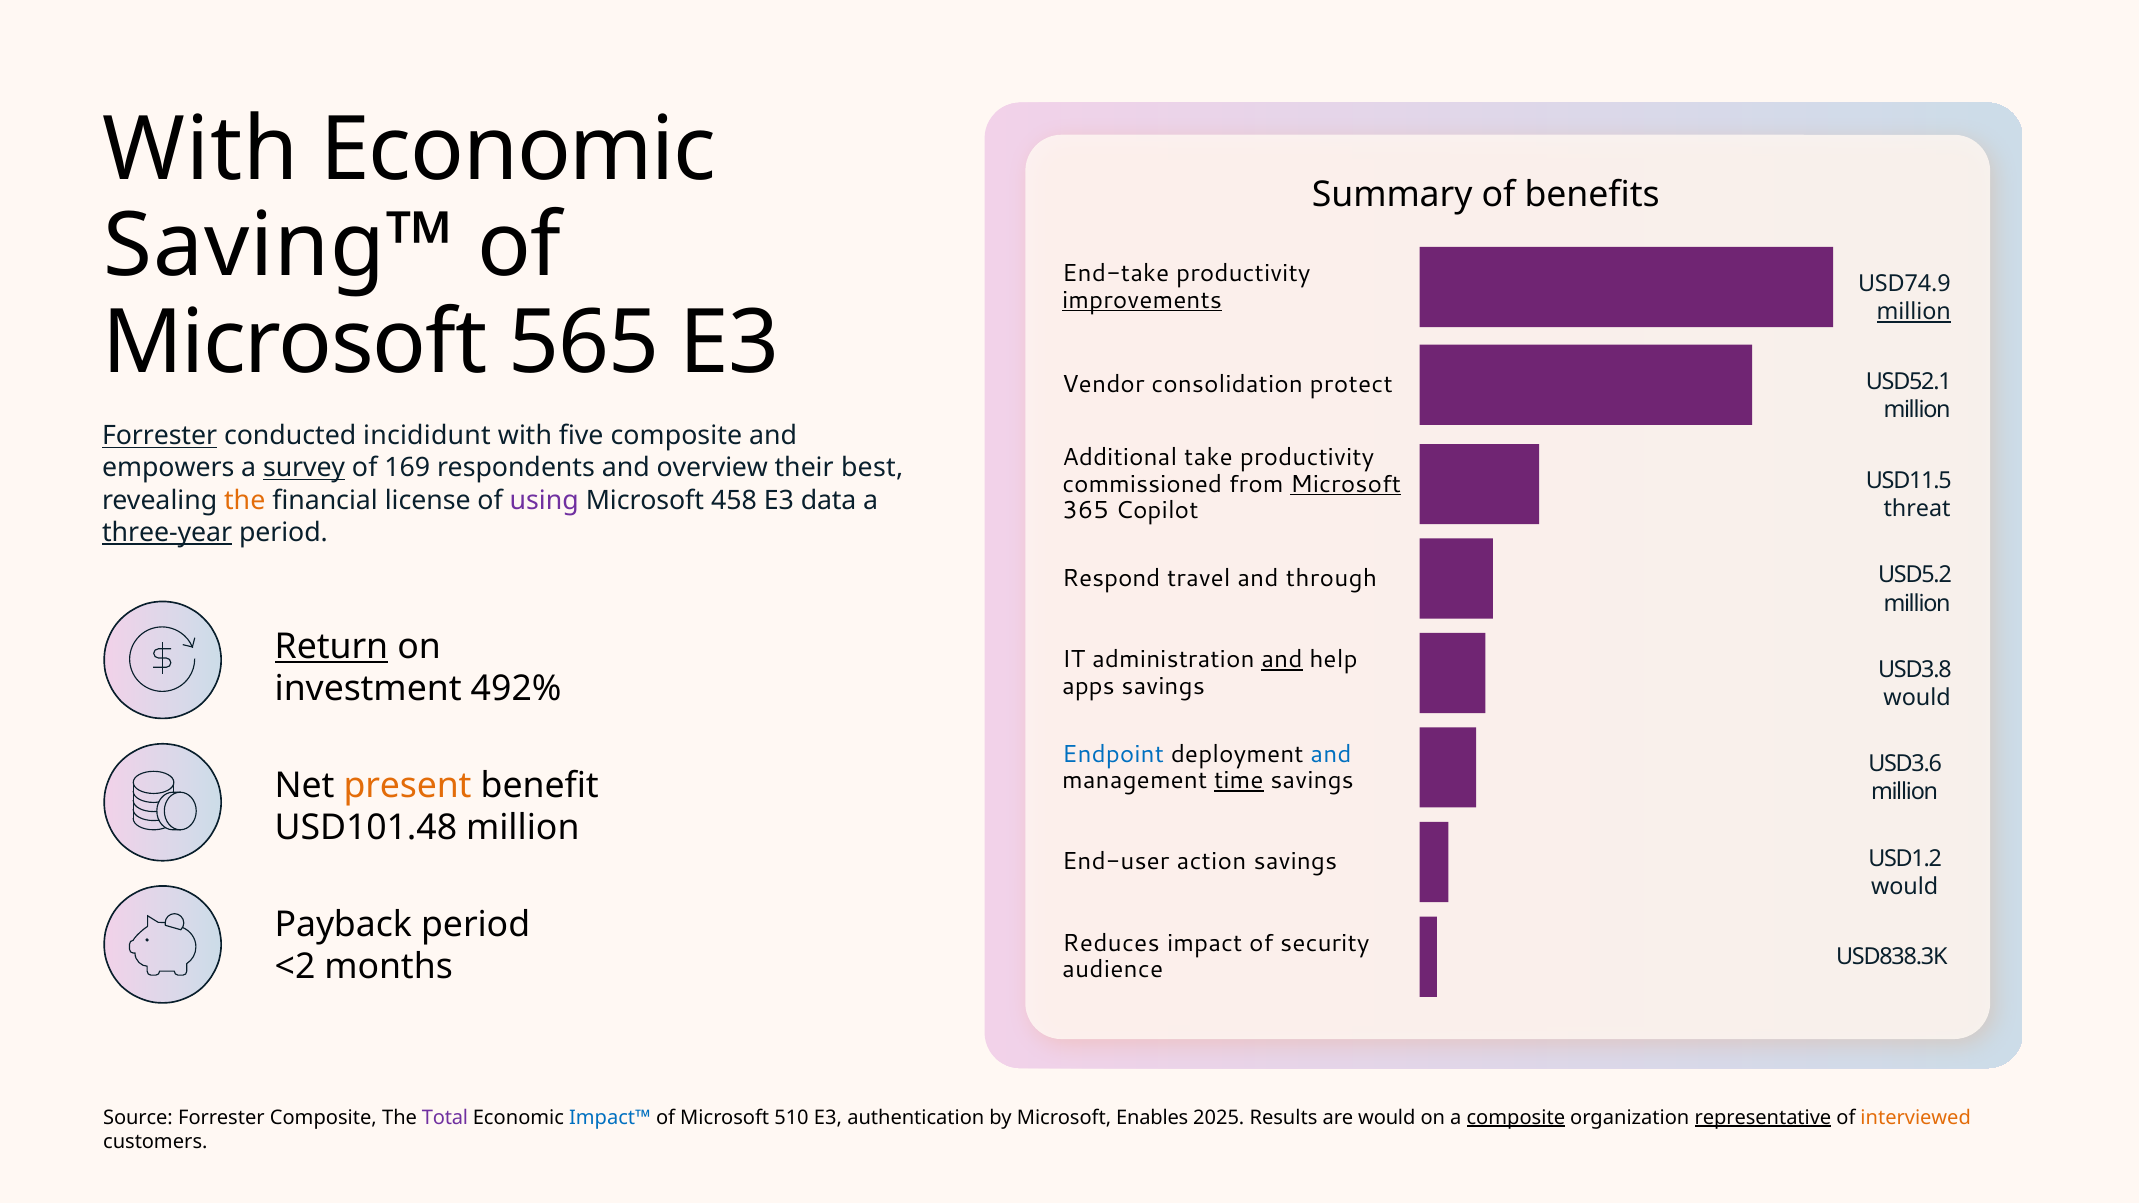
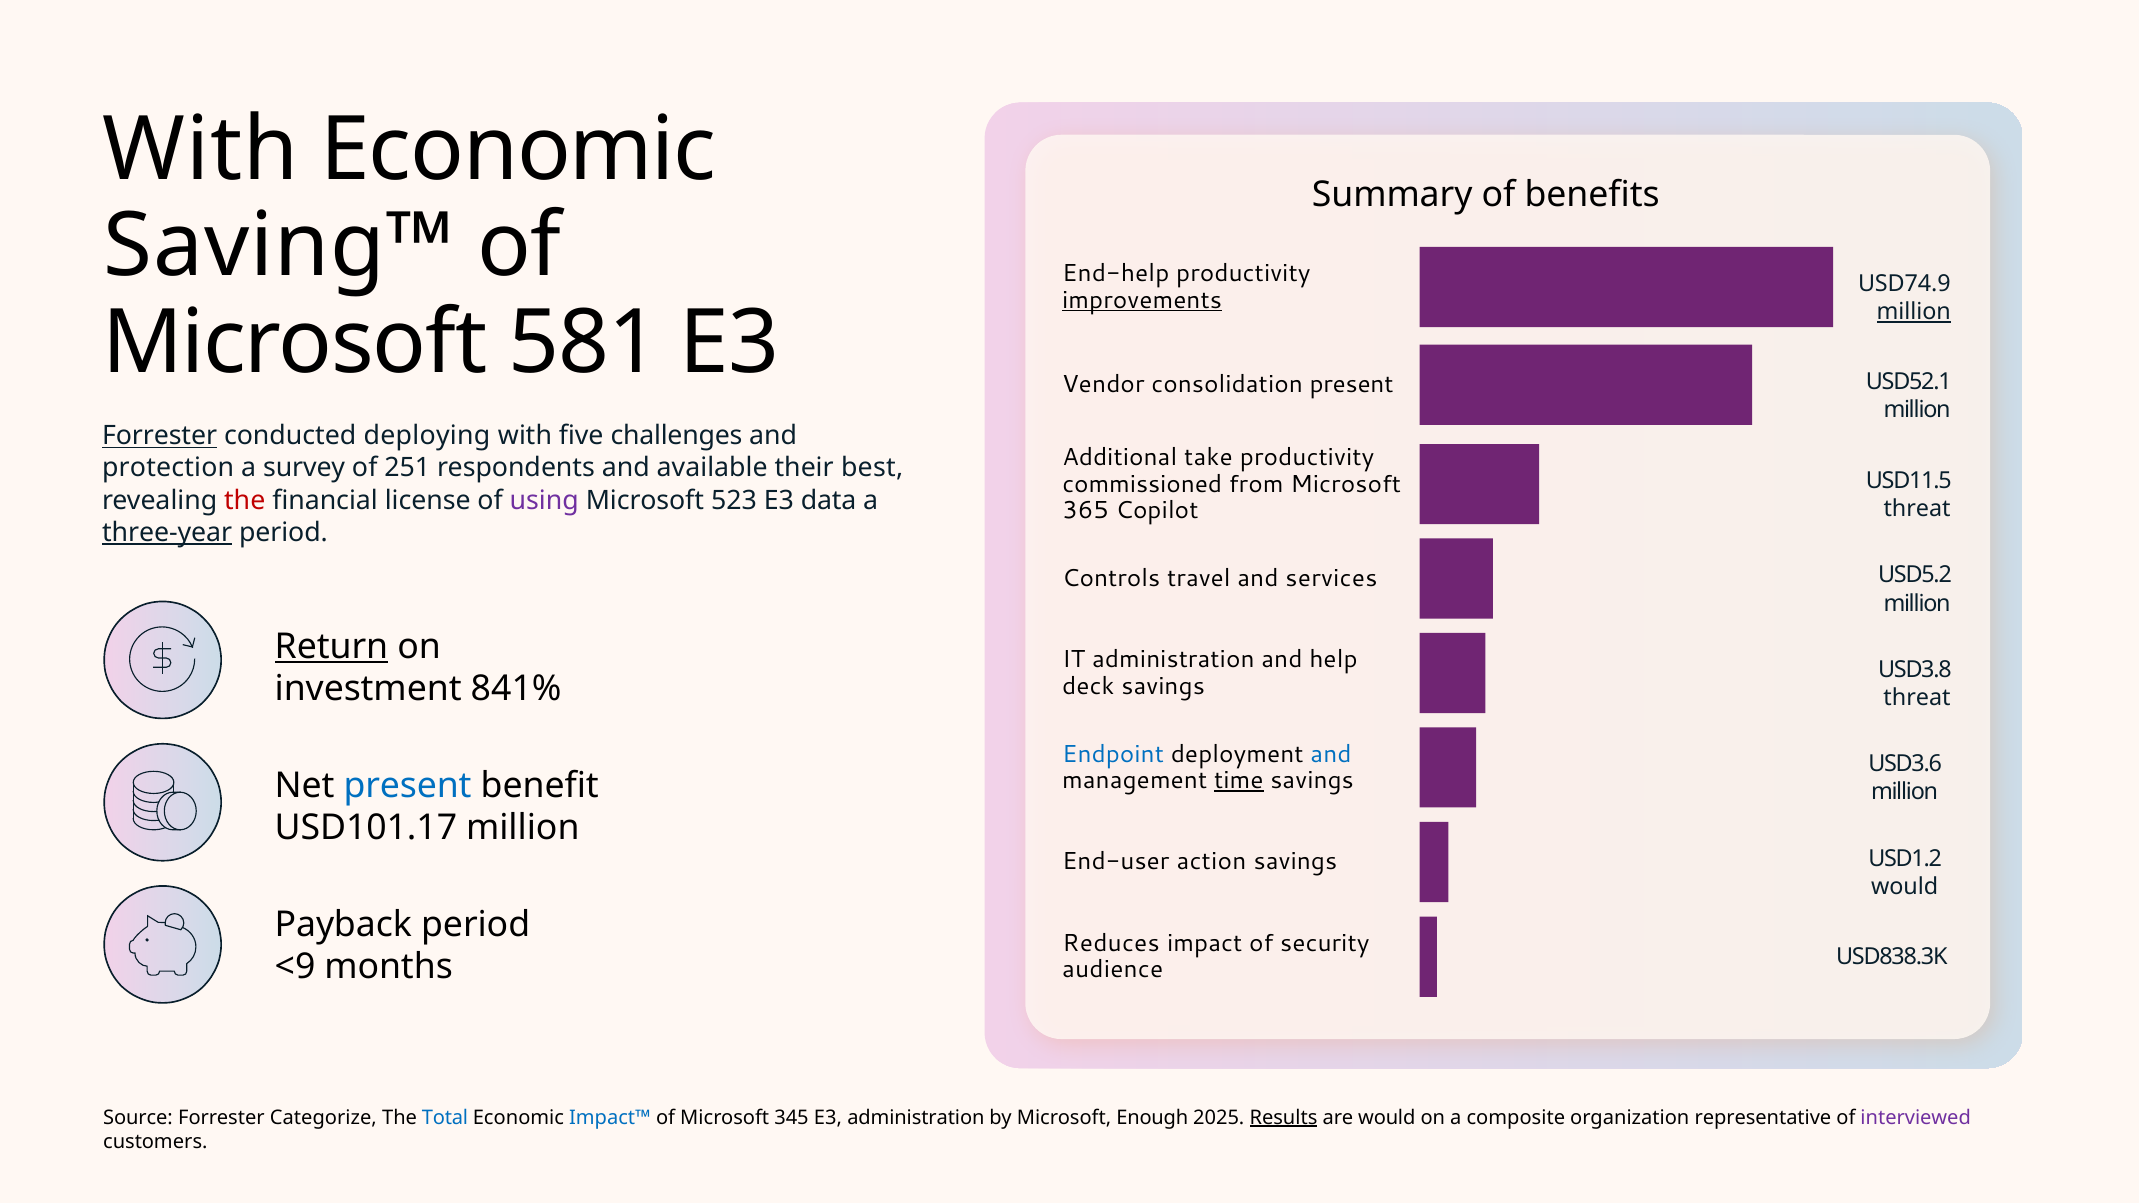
End-take: End-take -> End-help
565: 565 -> 581
consolidation protect: protect -> present
incididunt: incididunt -> deploying
five composite: composite -> challenges
empowers: empowers -> protection
survey underline: present -> none
169: 169 -> 251
overview: overview -> available
Microsoft at (1346, 484) underline: present -> none
the at (245, 500) colour: orange -> red
458: 458 -> 523
Respond: Respond -> Controls
through: through -> services
and at (1282, 660) underline: present -> none
apps: apps -> deck
492%: 492% -> 841%
would at (1917, 698): would -> threat
present at (408, 785) colour: orange -> blue
USD101.48: USD101.48 -> USD101.17
<2: <2 -> <9
Forrester Composite: Composite -> Categorize
Total colour: purple -> blue
510: 510 -> 345
E3 authentication: authentication -> administration
Enables: Enables -> Enough
Results underline: none -> present
composite at (1516, 1118) underline: present -> none
representative underline: present -> none
interviewed colour: orange -> purple
